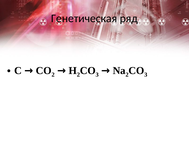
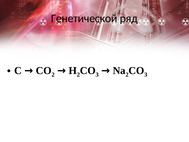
Генетическая: Генетическая -> Генетической
